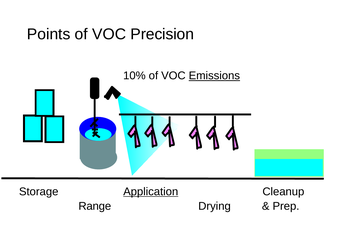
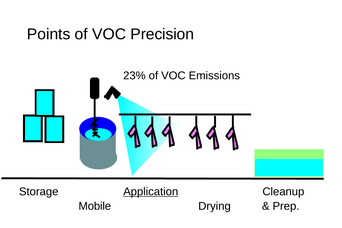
10%: 10% -> 23%
Emissions underline: present -> none
Range: Range -> Mobile
